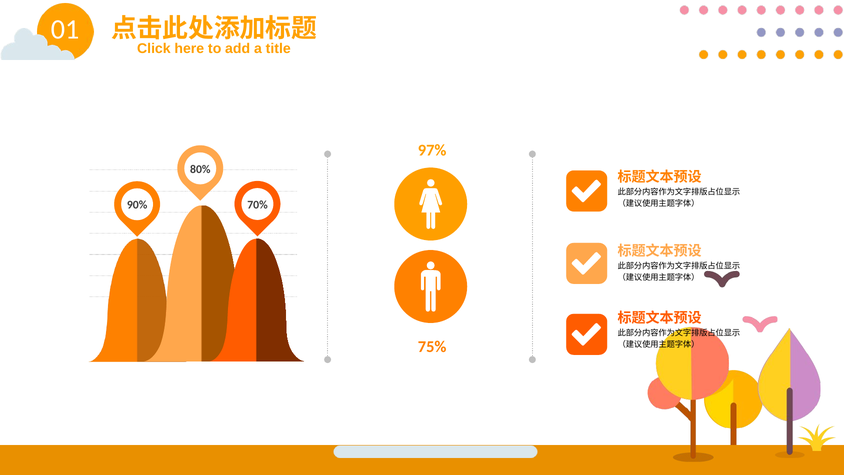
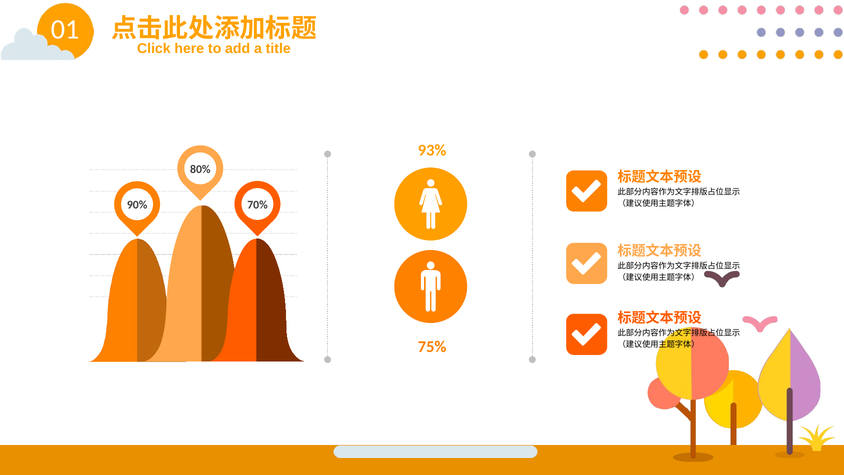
97%: 97% -> 93%
